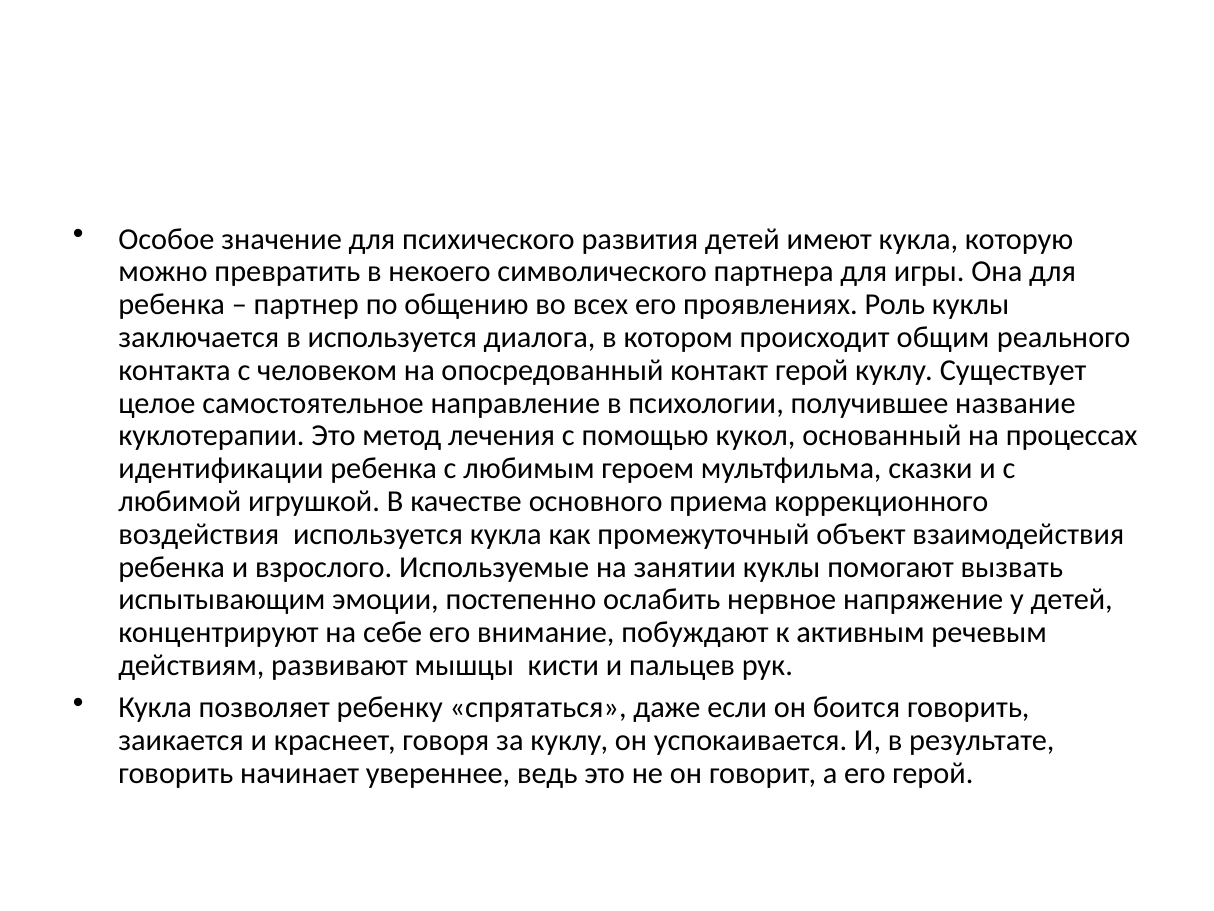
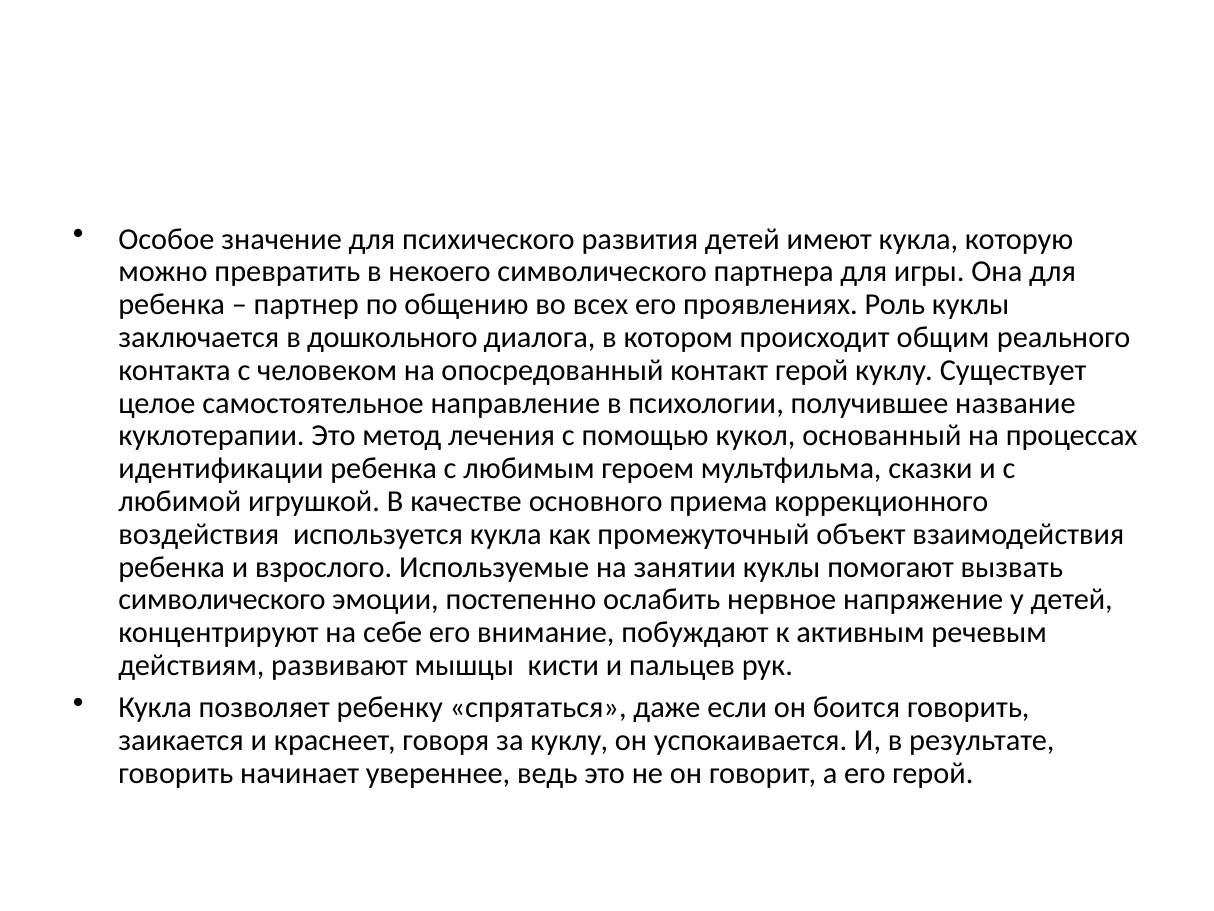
в используется: используется -> дошкольного
испытывающим at (222, 600): испытывающим -> символического
